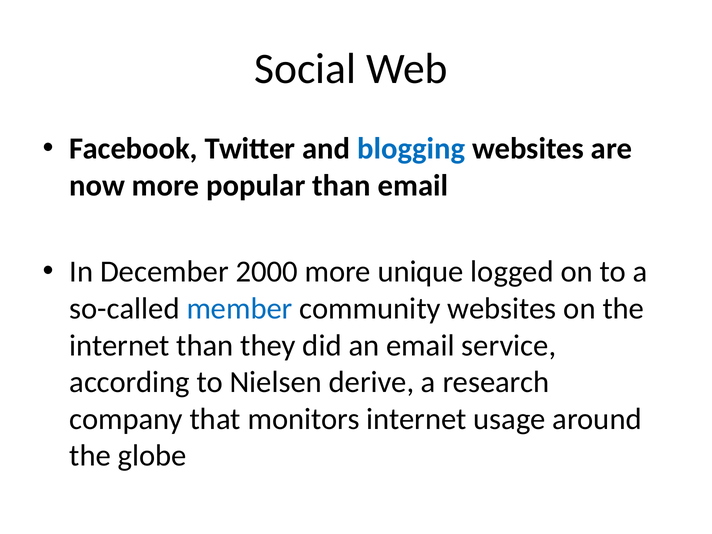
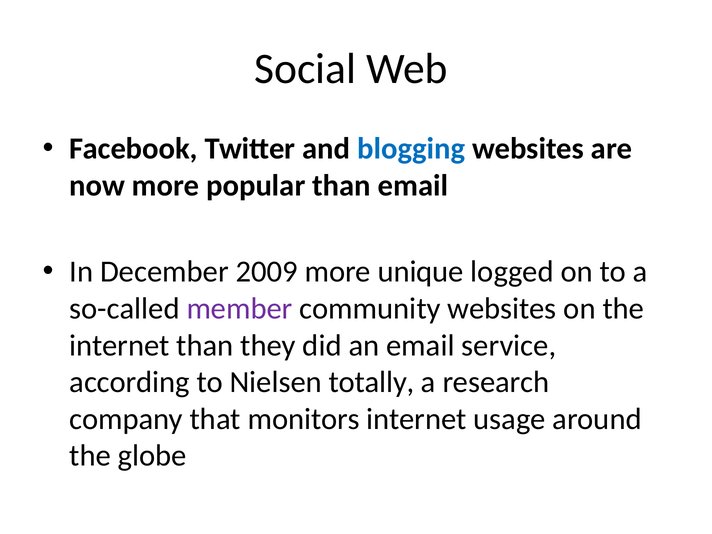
2000: 2000 -> 2009
member colour: blue -> purple
derive: derive -> totally
